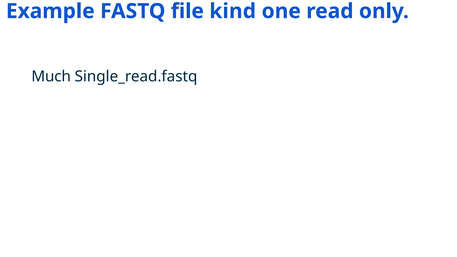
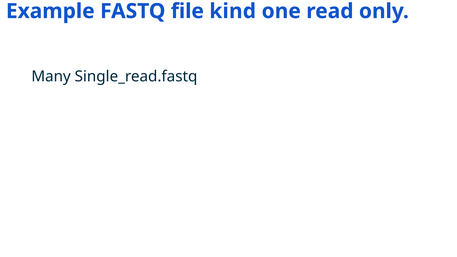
Much: Much -> Many
